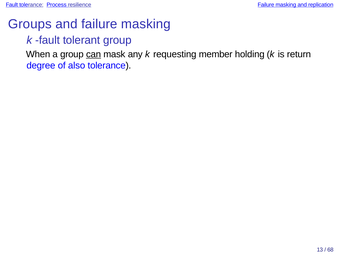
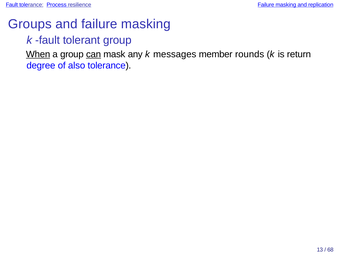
When underline: none -> present
requesting: requesting -> messages
holding: holding -> rounds
